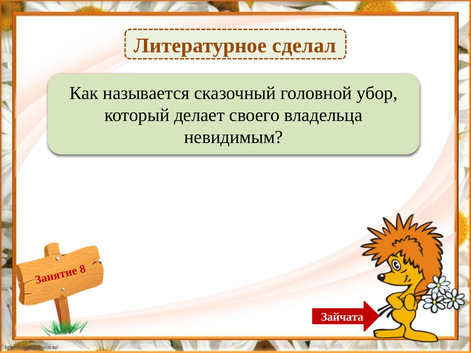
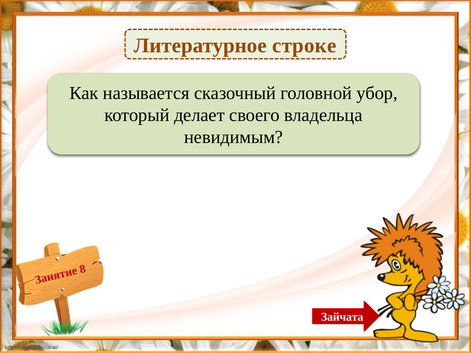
сделал: сделал -> строке
